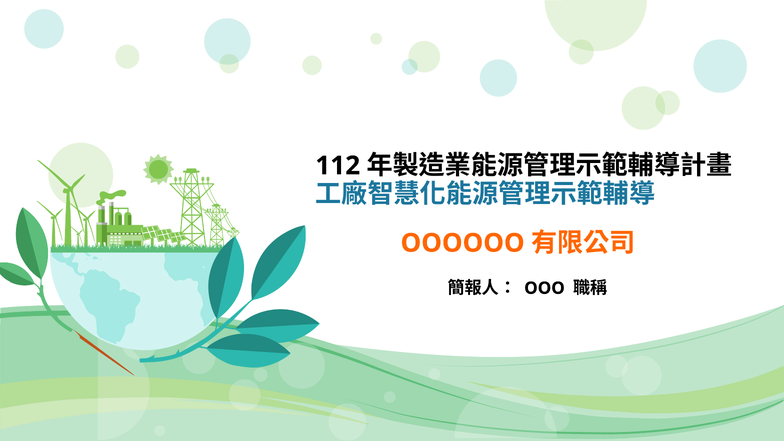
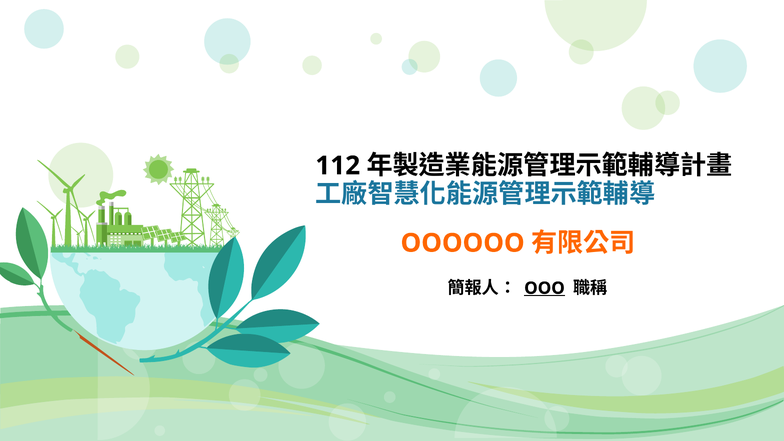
OOO underline: none -> present
